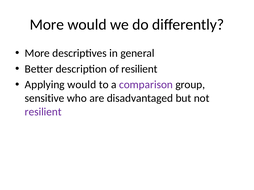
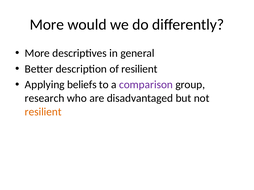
Applying would: would -> beliefs
sensitive: sensitive -> research
resilient at (43, 112) colour: purple -> orange
